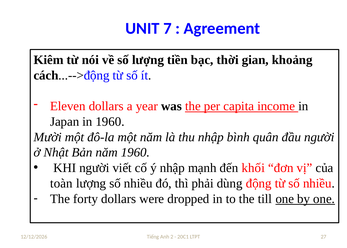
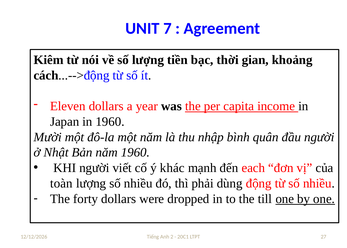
ý nhập: nhập -> khác
khối: khối -> each
